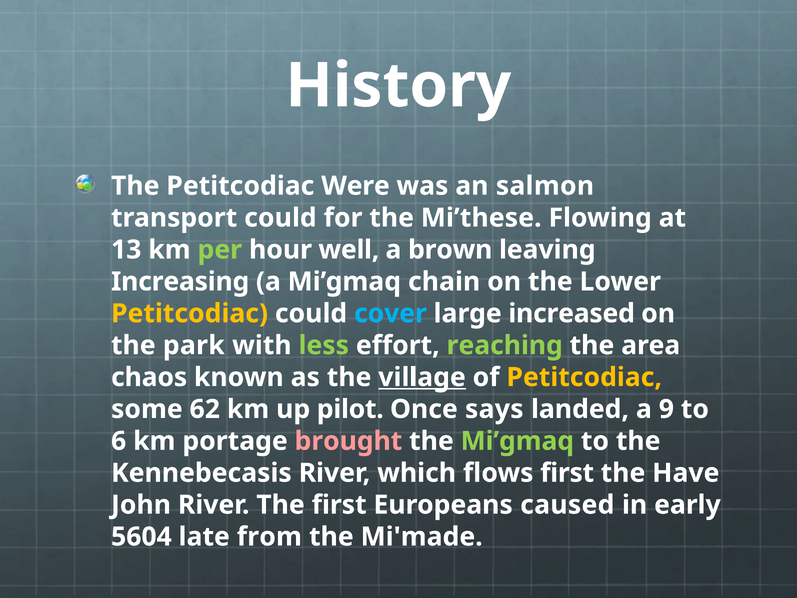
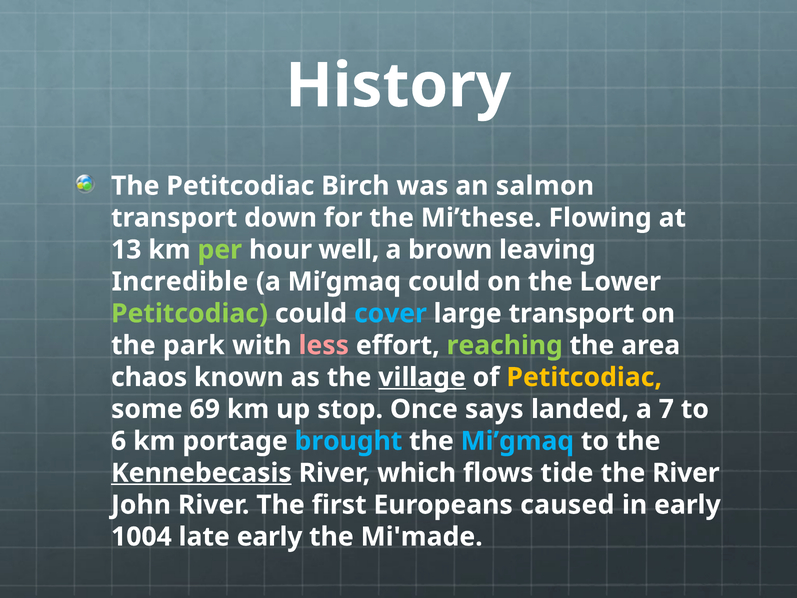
Were: Were -> Birch
transport could: could -> down
Increasing: Increasing -> Incredible
Mi’gmaq chain: chain -> could
Petitcodiac at (190, 313) colour: yellow -> light green
large increased: increased -> transport
less colour: light green -> pink
62: 62 -> 69
pilot: pilot -> stop
9: 9 -> 7
brought colour: pink -> light blue
Mi’gmaq at (517, 441) colour: light green -> light blue
Kennebecasis underline: none -> present
flows first: first -> tide
the Have: Have -> River
5604: 5604 -> 1004
late from: from -> early
